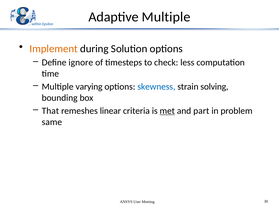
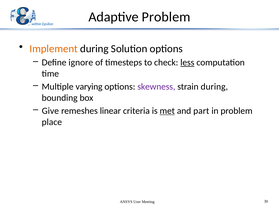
Adaptive Multiple: Multiple -> Problem
less underline: none -> present
skewness colour: blue -> purple
strain solving: solving -> during
That: That -> Give
same: same -> place
